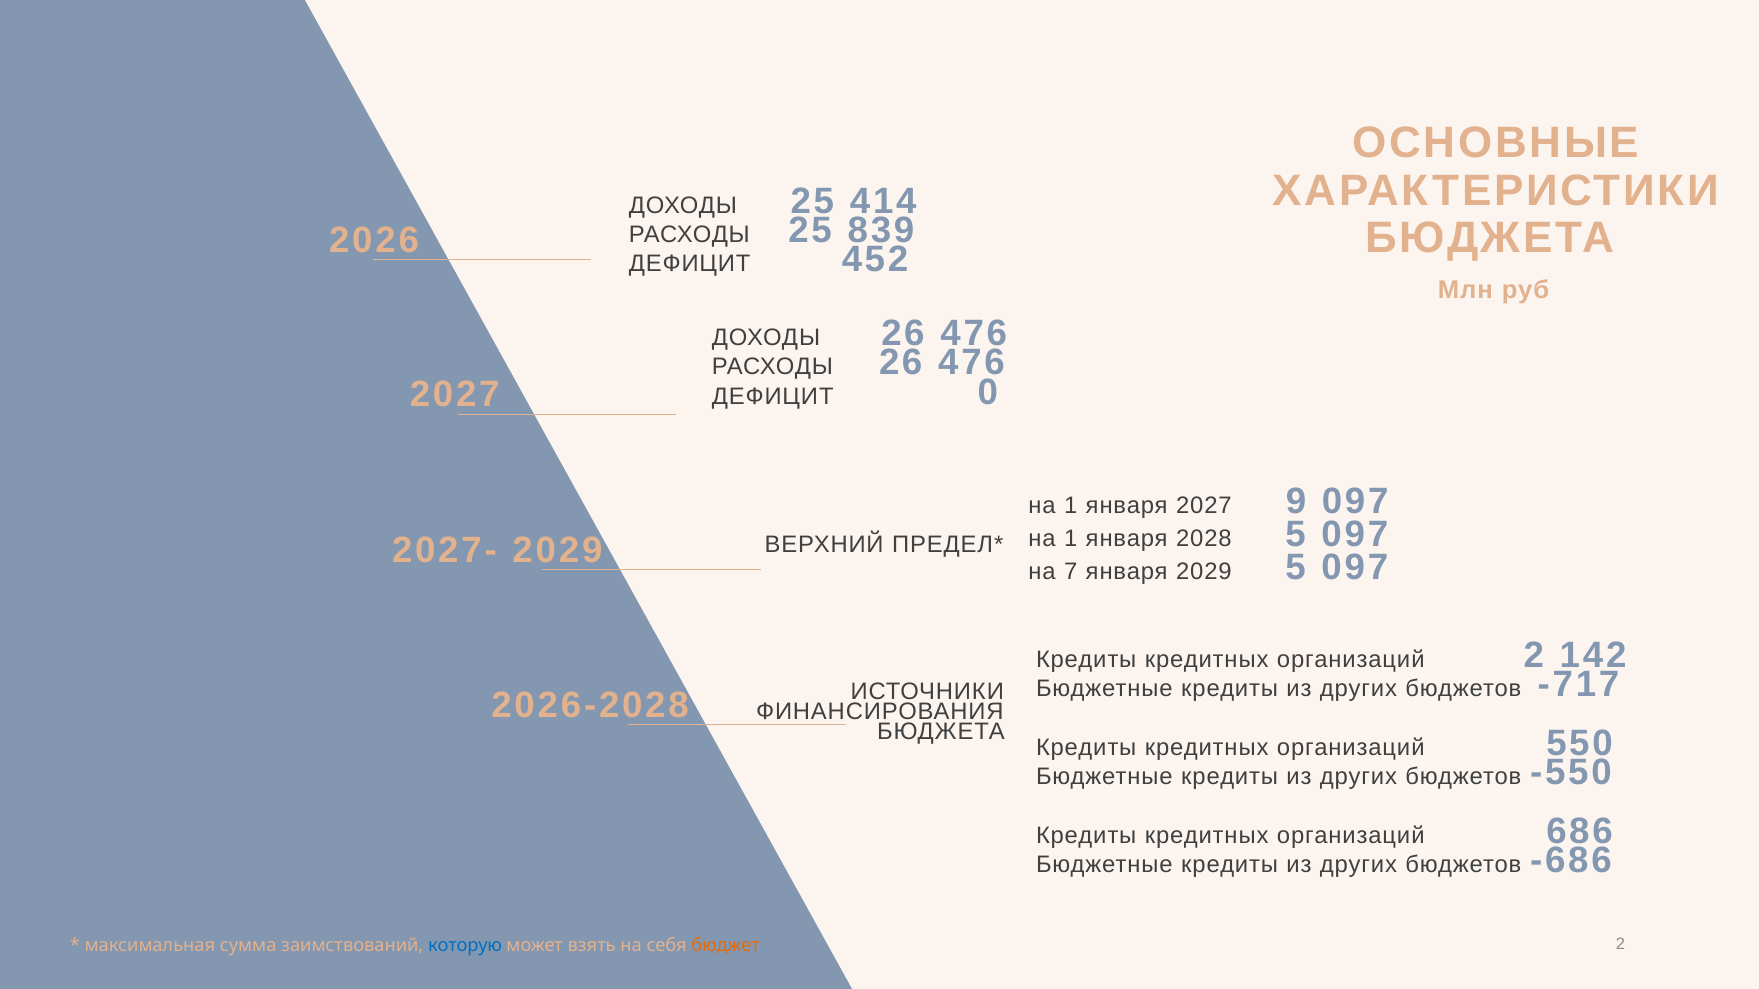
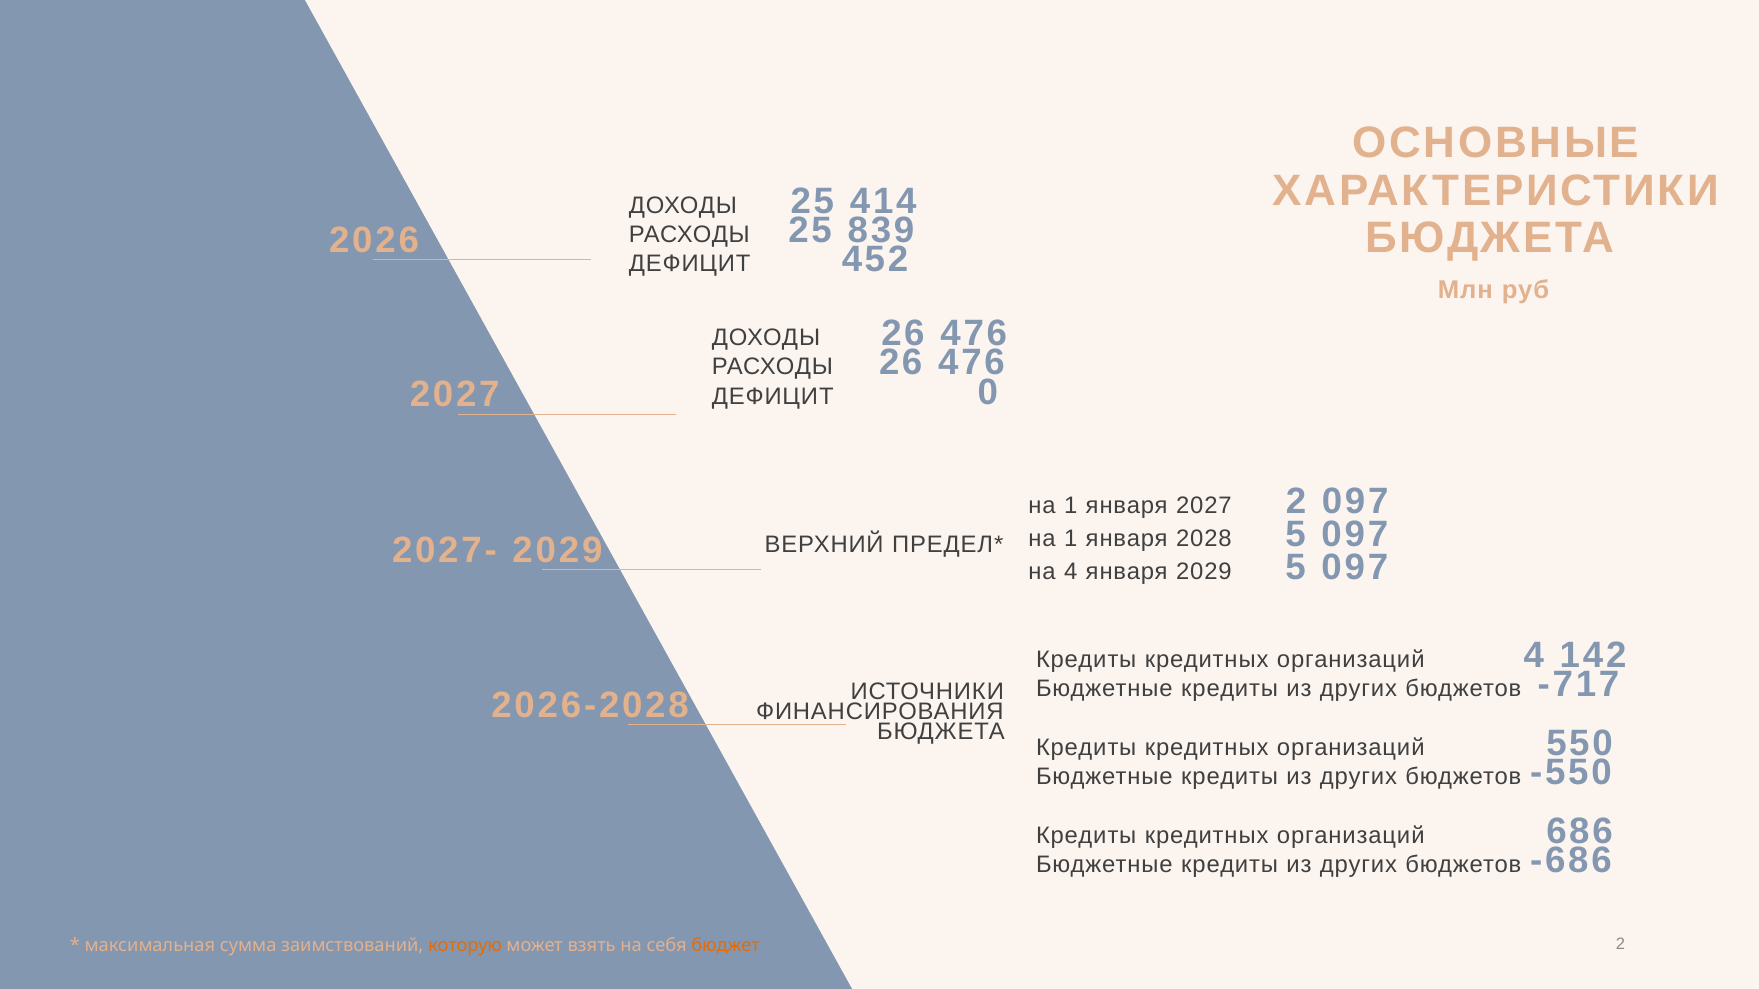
2027 9: 9 -> 2
на 7: 7 -> 4
организаций 2: 2 -> 4
которую colour: blue -> orange
